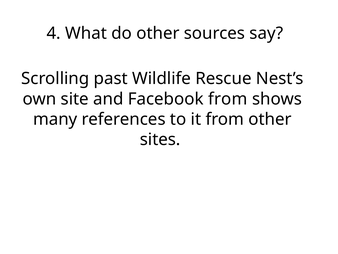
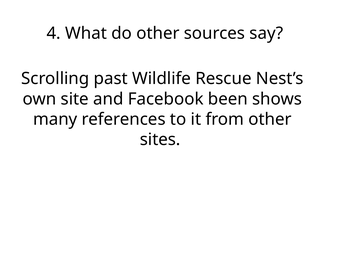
Facebook from: from -> been
